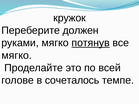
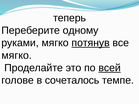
кружок: кружок -> теперь
должен: должен -> одному
всей underline: none -> present
